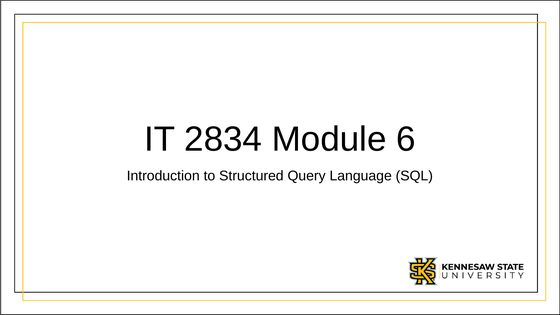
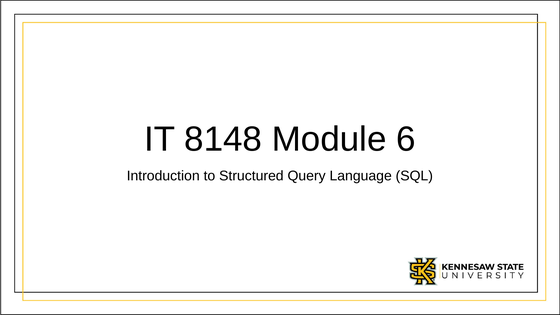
2834: 2834 -> 8148
